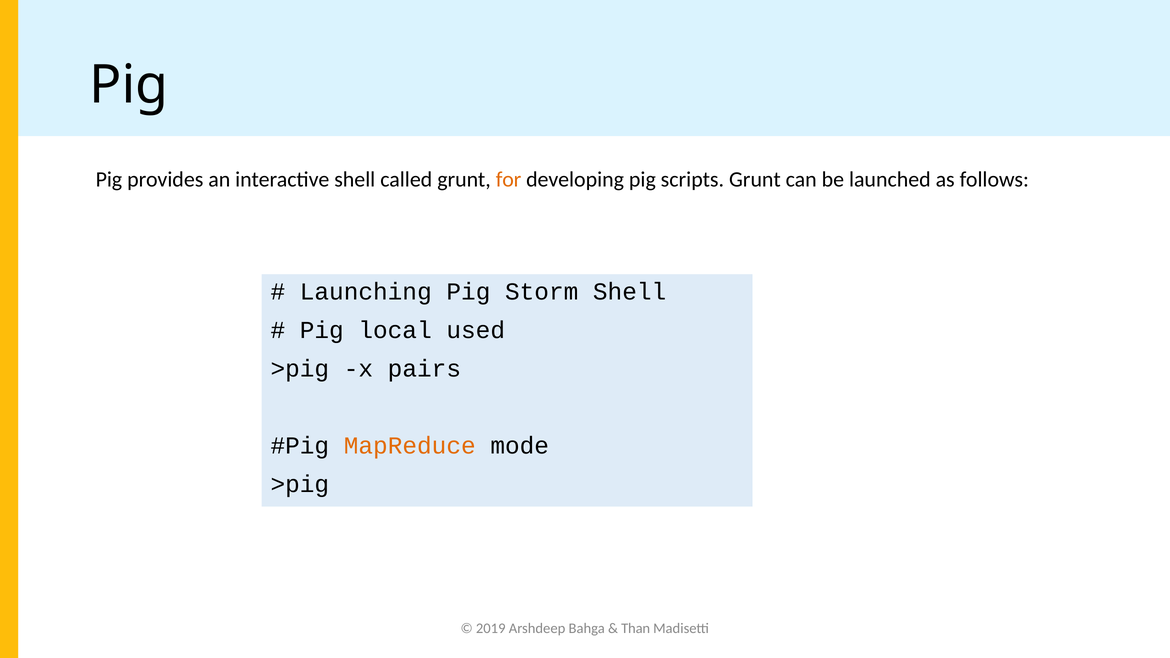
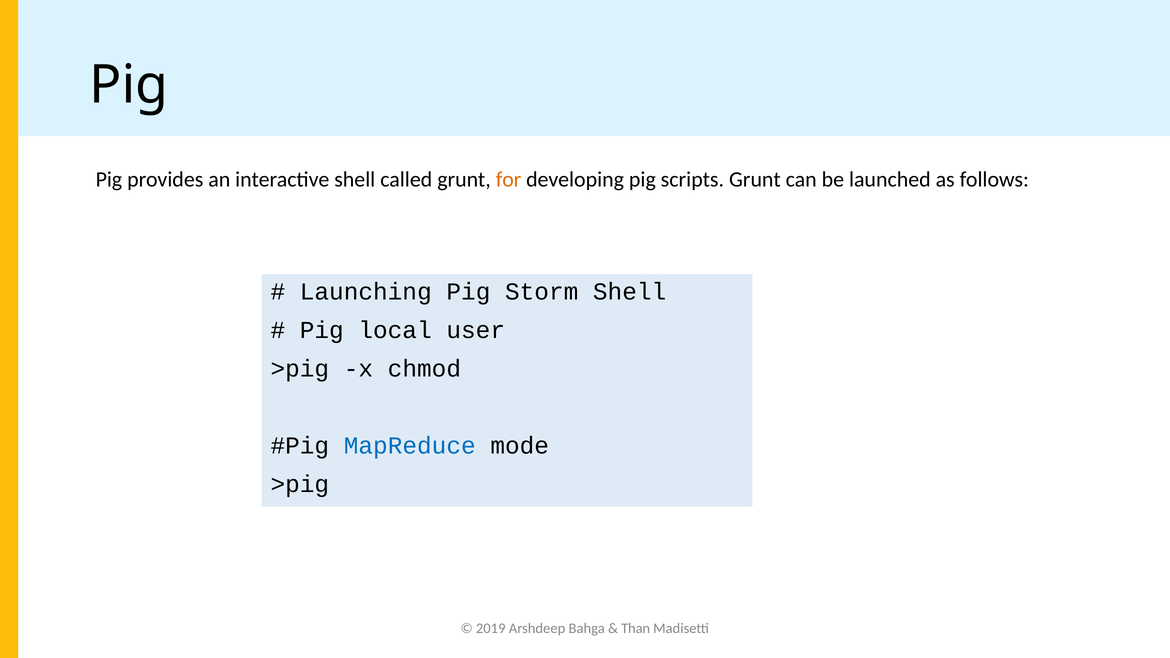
used: used -> user
pairs: pairs -> chmod
MapReduce colour: orange -> blue
